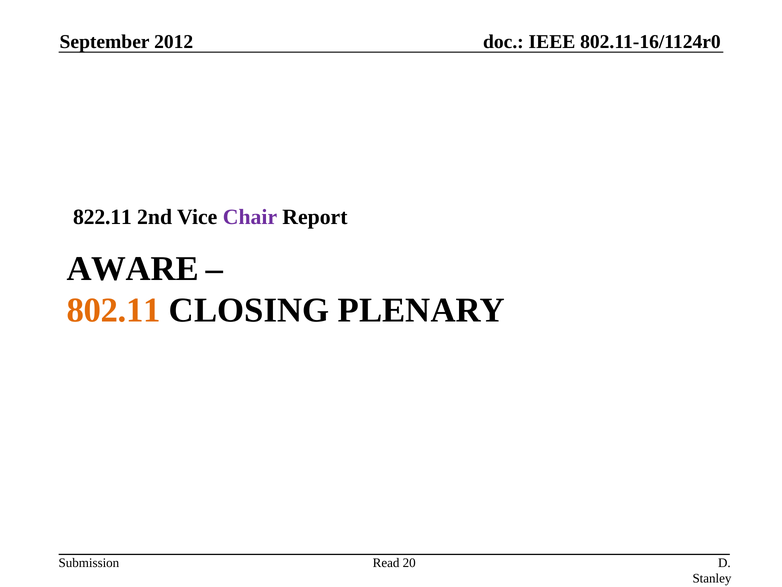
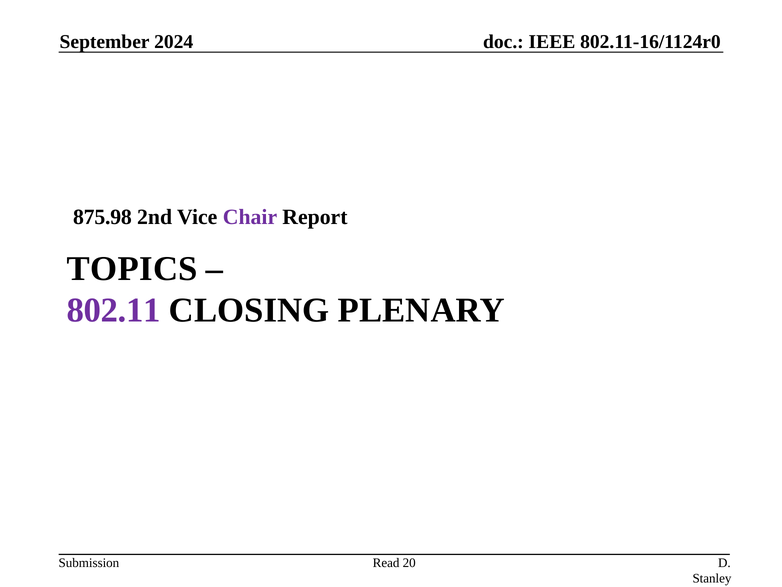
2012: 2012 -> 2024
822.11: 822.11 -> 875.98
AWARE: AWARE -> TOPICS
802.11 colour: orange -> purple
